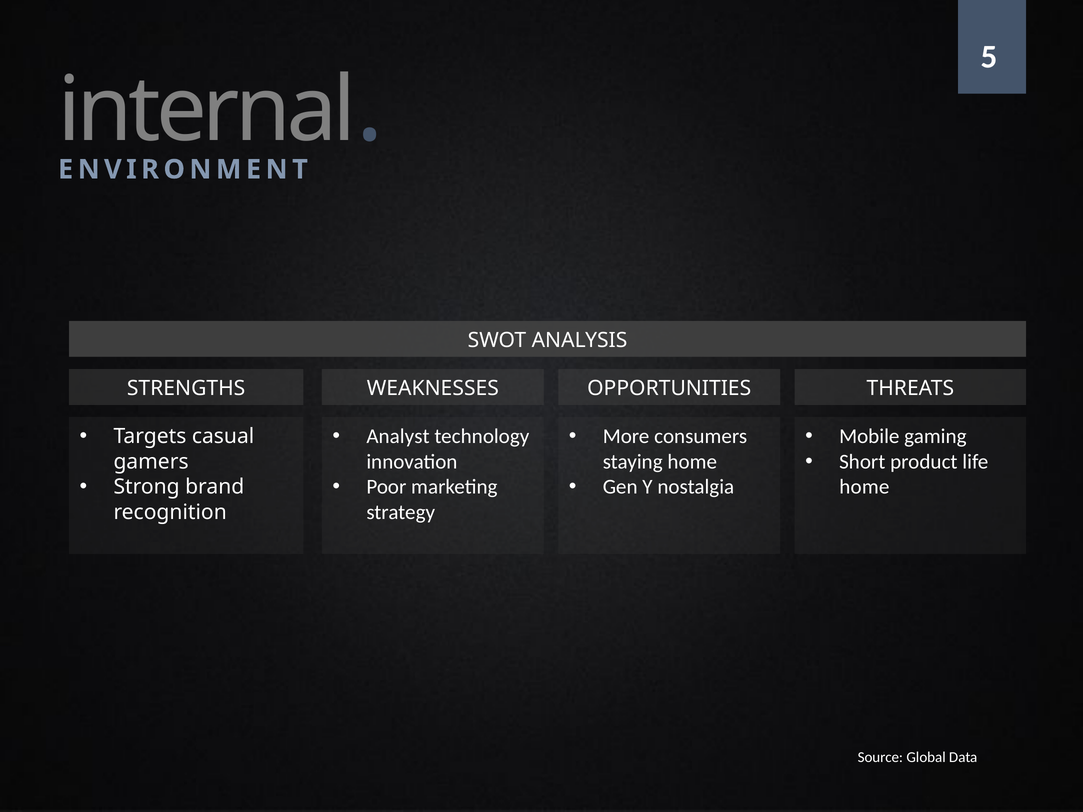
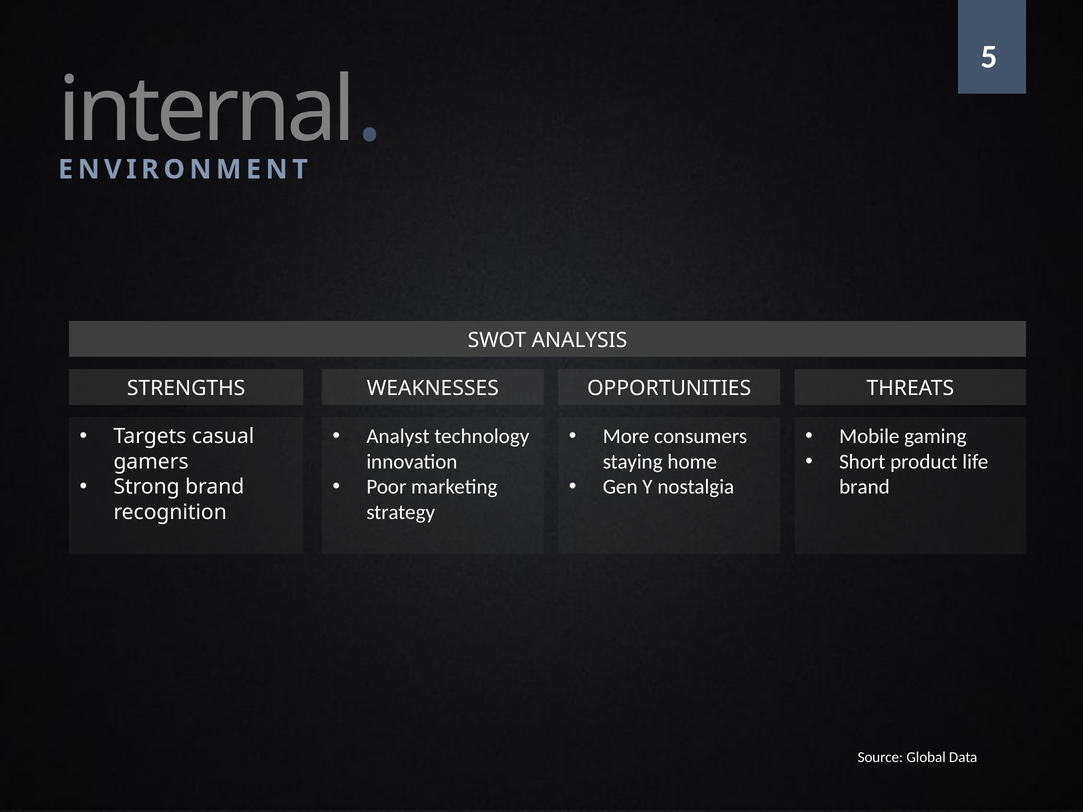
home at (864, 487): home -> brand
